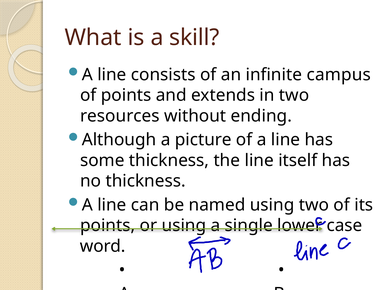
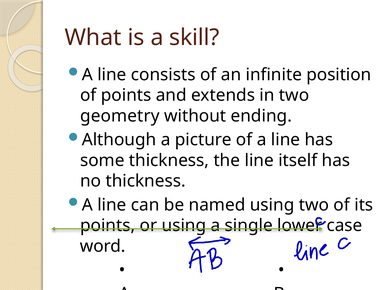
campus: campus -> position
resources: resources -> geometry
